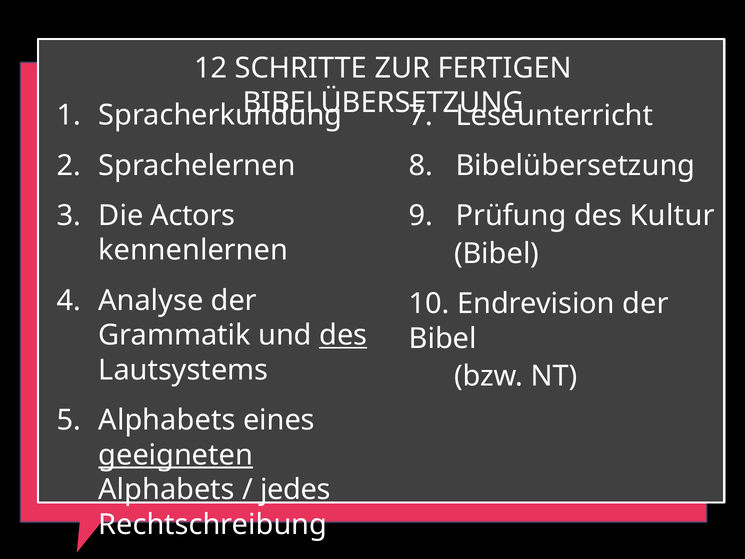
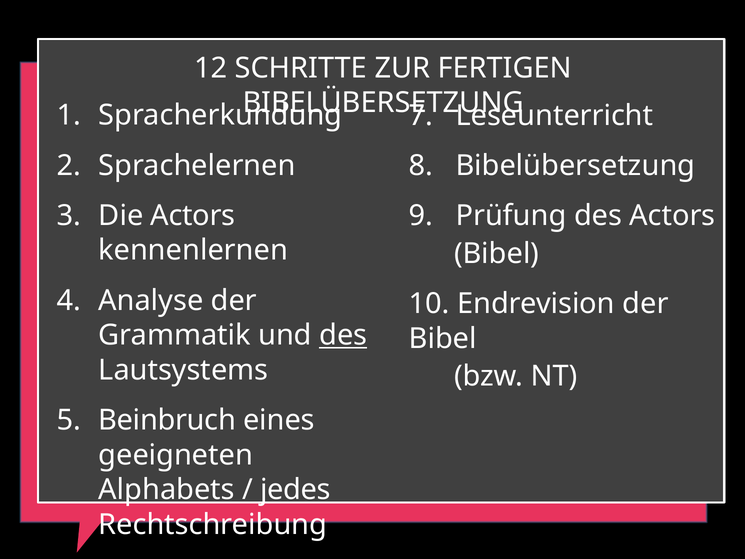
des Kultur: Kultur -> Actors
Alphabets at (167, 420): Alphabets -> Beinbruch
geeigneten underline: present -> none
